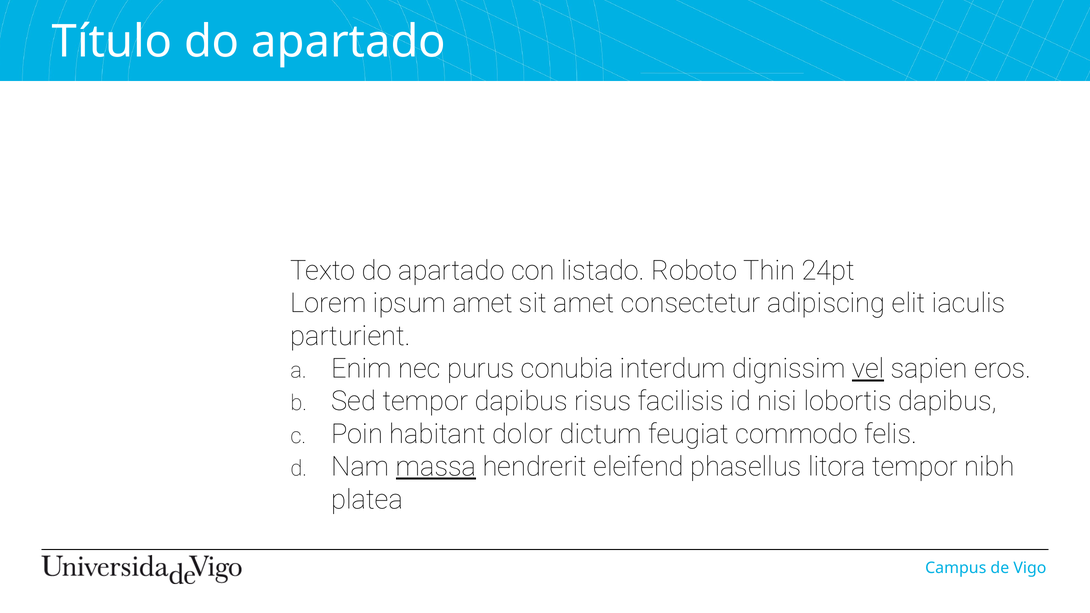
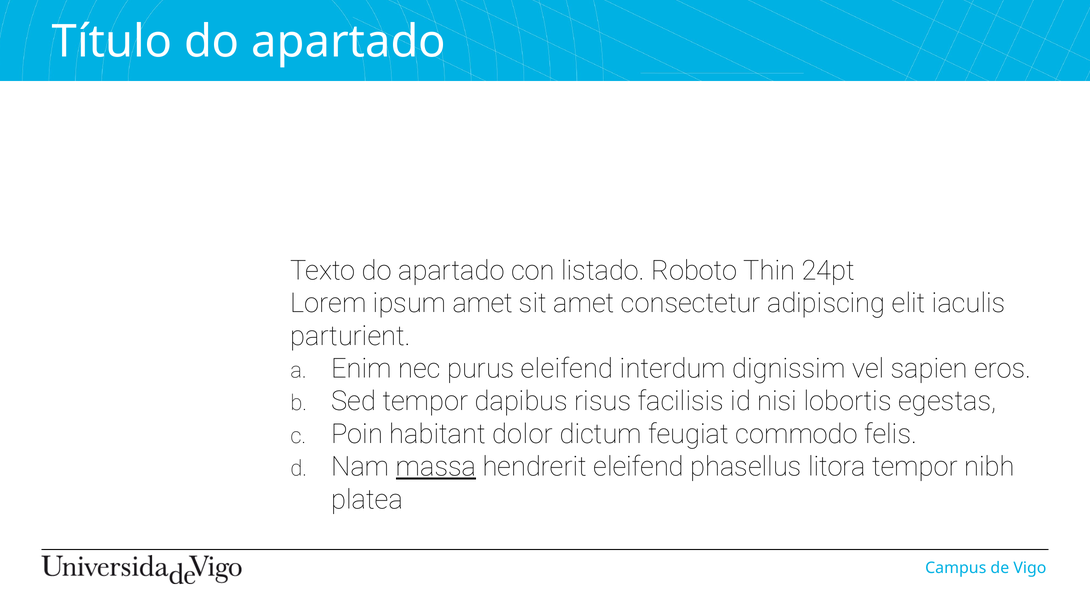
purus conubia: conubia -> eleifend
vel underline: present -> none
lobortis dapibus: dapibus -> egestas
